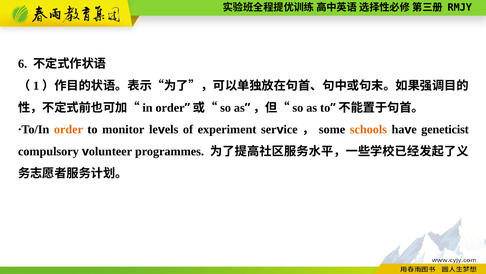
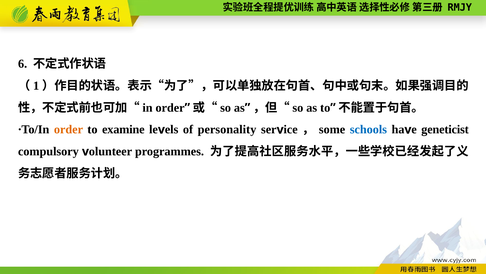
monitor: monitor -> examine
experiment: experiment -> personality
schools colour: orange -> blue
